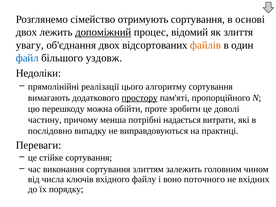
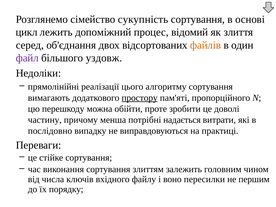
отримують: отримують -> сукупність
двох at (26, 32): двох -> цикл
допоміжний underline: present -> none
увагу: увагу -> серед
файл colour: blue -> purple
поточного: поточного -> пересилки
вхідних: вхідних -> першим
